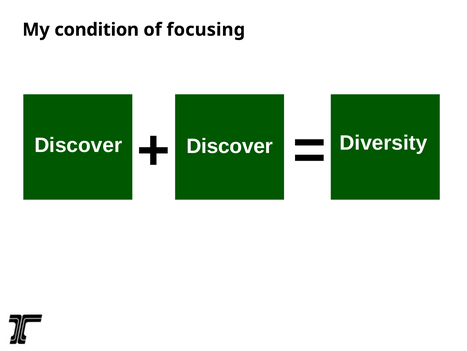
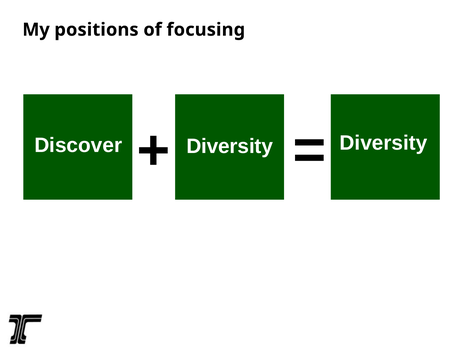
condition: condition -> positions
Discover Discover: Discover -> Diversity
